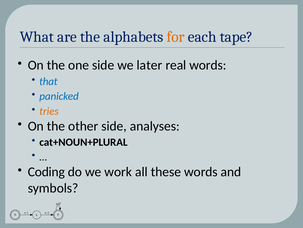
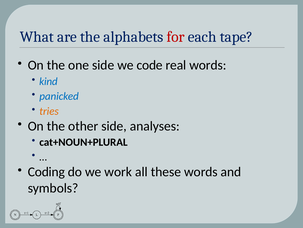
for colour: orange -> red
later: later -> code
that: that -> kind
